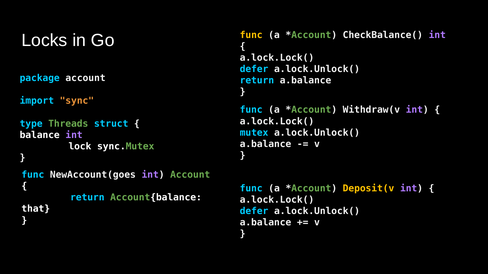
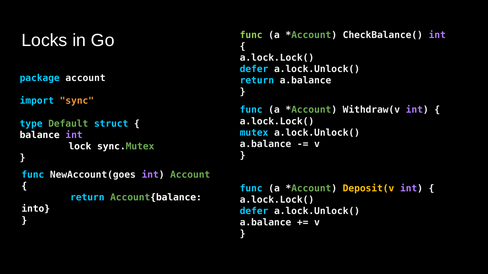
func at (251, 35) colour: yellow -> light green
Threads: Threads -> Default
that: that -> into
